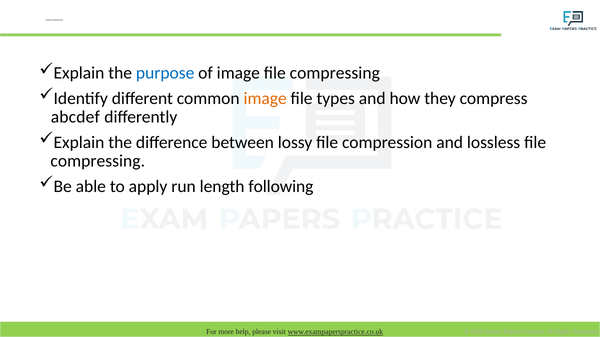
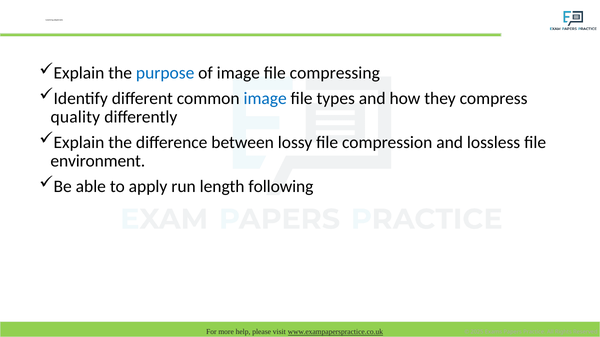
image at (265, 98) colour: orange -> blue
abcdef: abcdef -> quality
compressing at (98, 161): compressing -> environment
